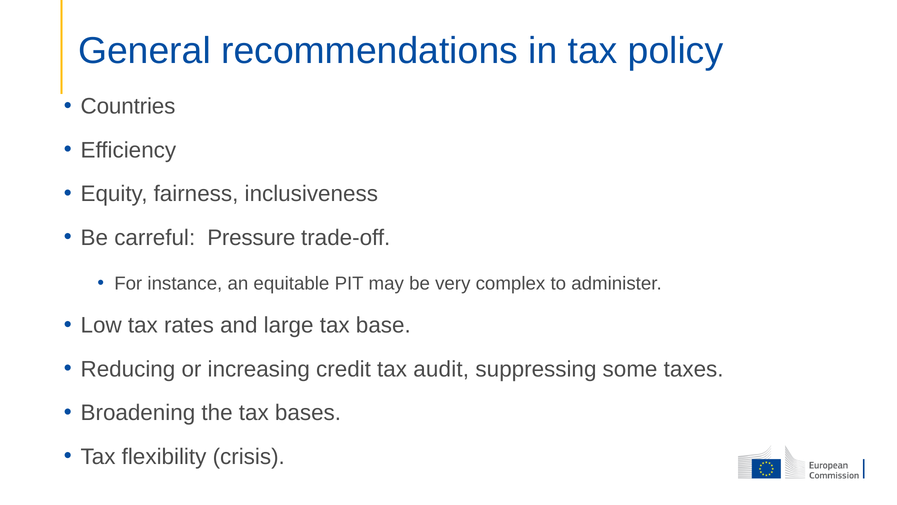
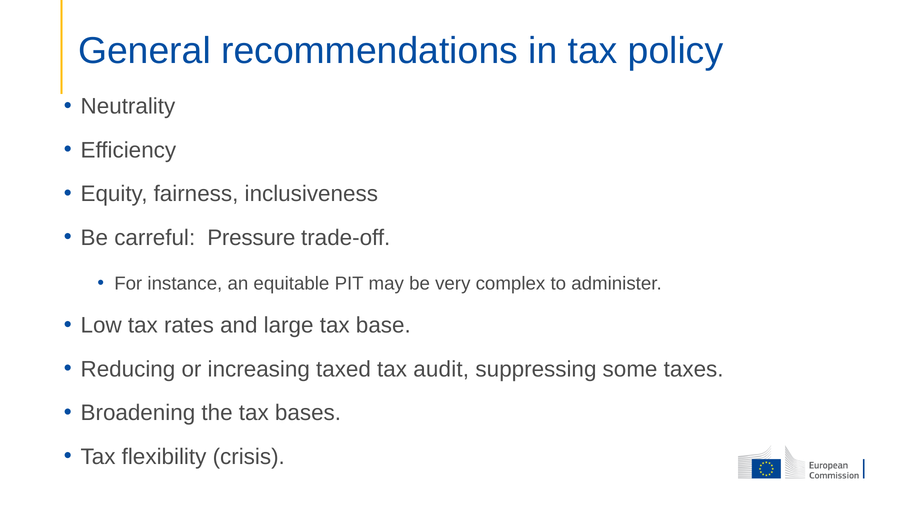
Countries: Countries -> Neutrality
credit: credit -> taxed
